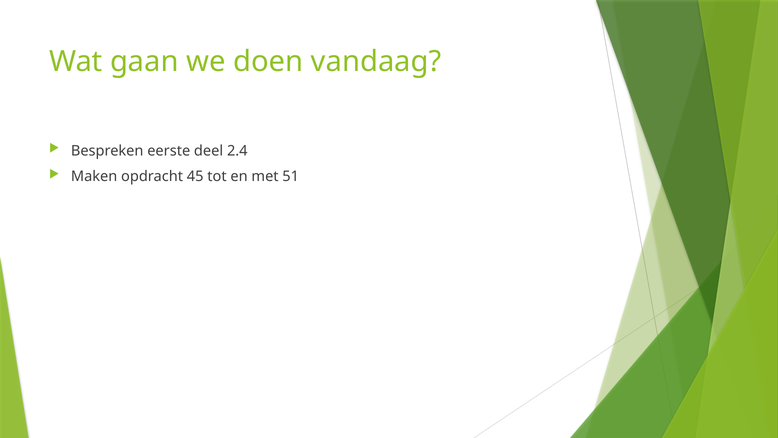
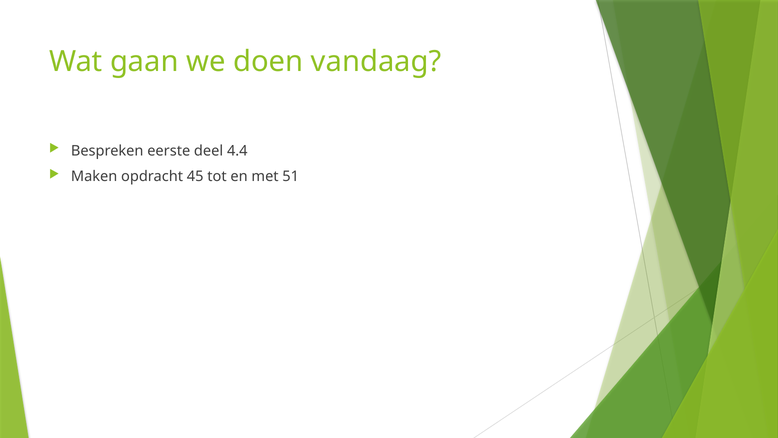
2.4: 2.4 -> 4.4
